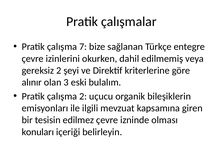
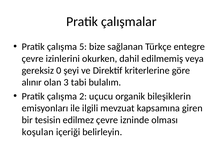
7: 7 -> 5
gereksiz 2: 2 -> 0
eski: eski -> tabi
konuları: konuları -> koşulan
